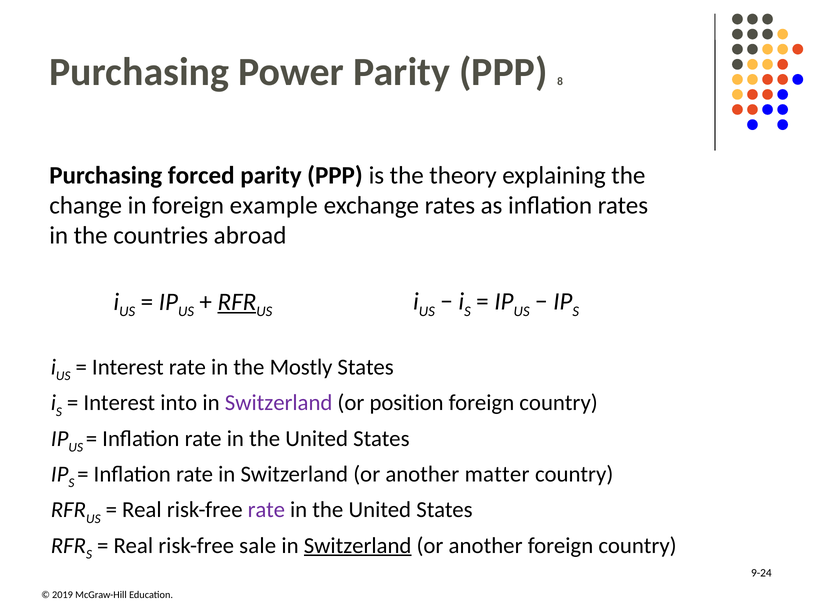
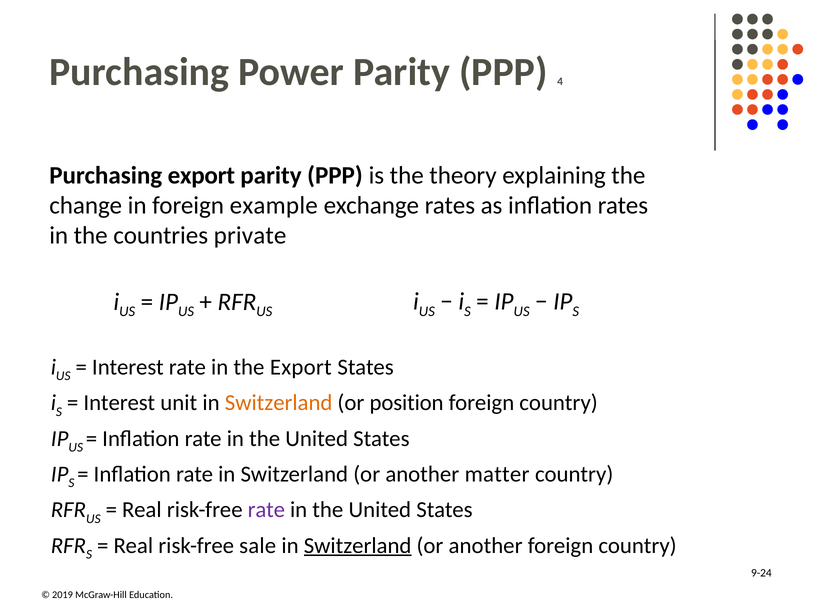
8: 8 -> 4
Purchasing forced: forced -> export
abroad: abroad -> private
RFR at (237, 302) underline: present -> none
the Mostly: Mostly -> Export
into: into -> unit
Switzerland at (279, 403) colour: purple -> orange
